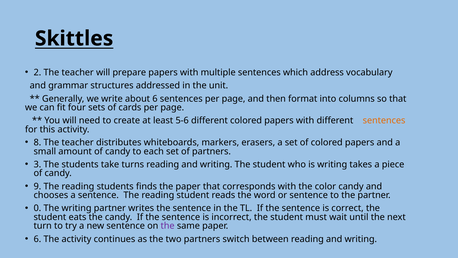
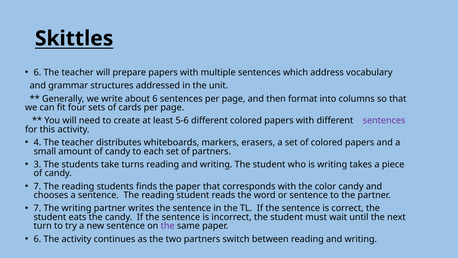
2 at (37, 72): 2 -> 6
sentences at (384, 120) colour: orange -> purple
8: 8 -> 4
9 at (37, 186): 9 -> 7
0 at (37, 208): 0 -> 7
